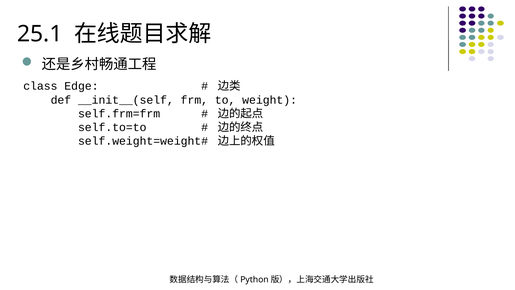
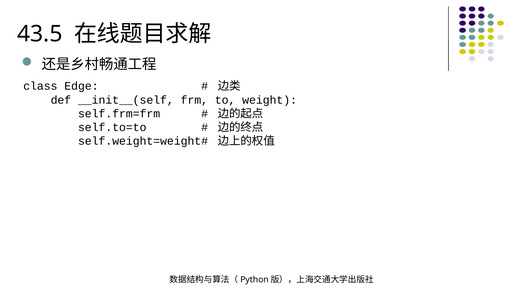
25.1: 25.1 -> 43.5
